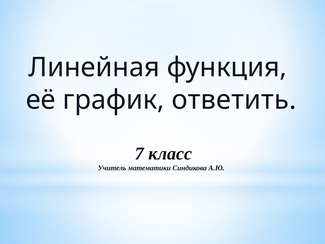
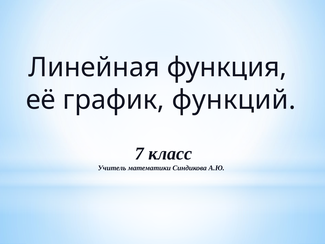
ответить: ответить -> функций
